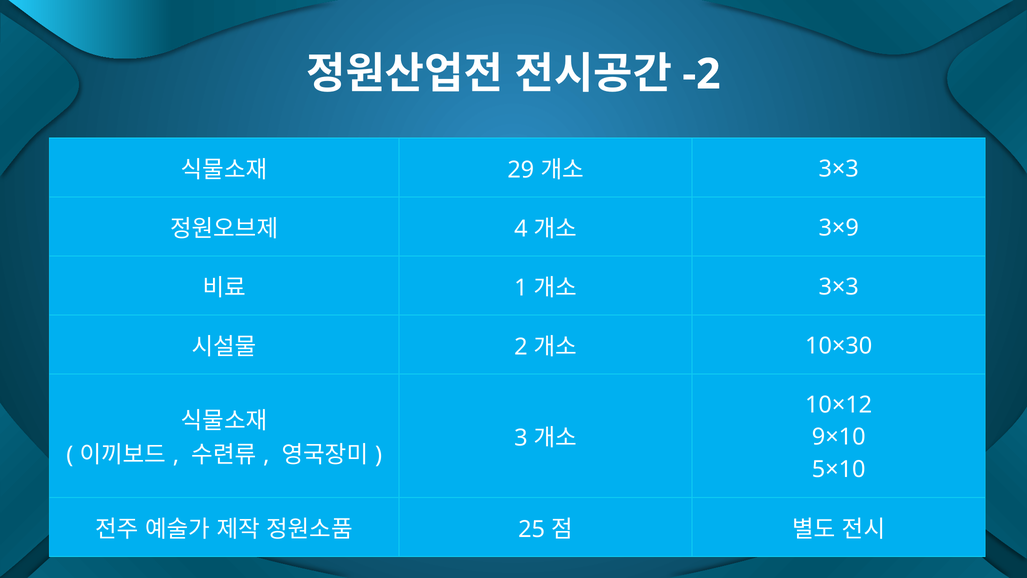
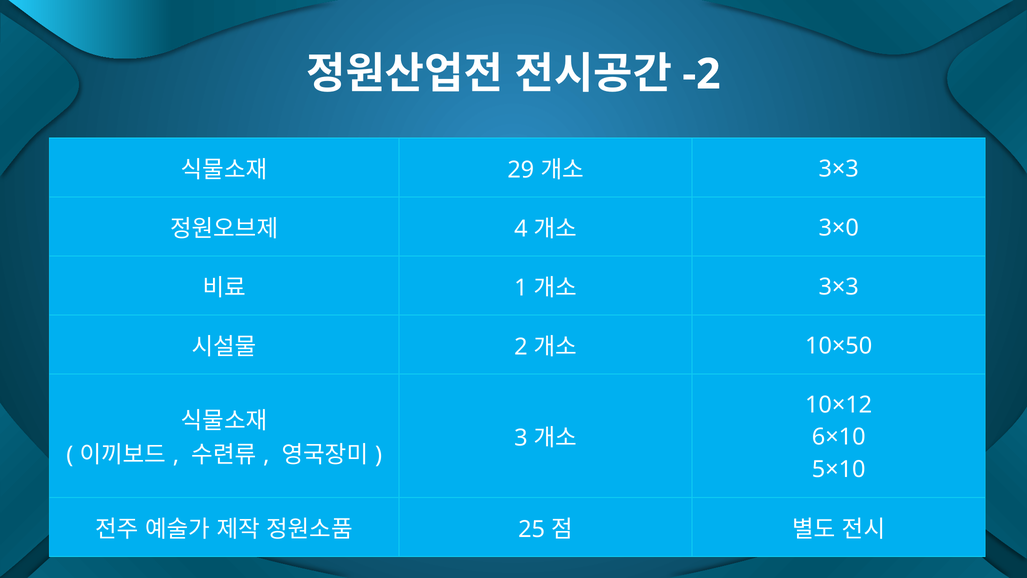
3×9: 3×9 -> 3×0
10×30: 10×30 -> 10×50
9×10: 9×10 -> 6×10
